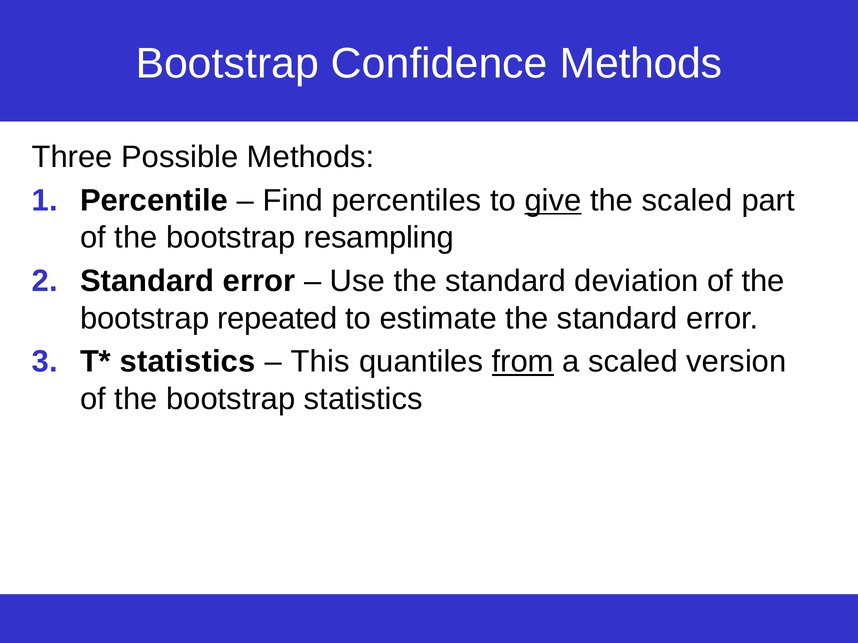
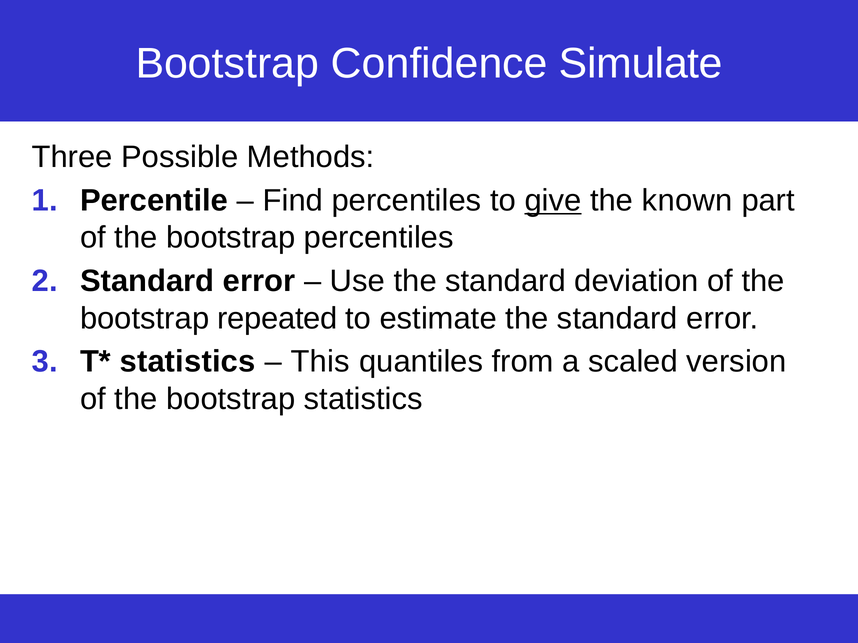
Confidence Methods: Methods -> Simulate
the scaled: scaled -> known
bootstrap resampling: resampling -> percentiles
from underline: present -> none
